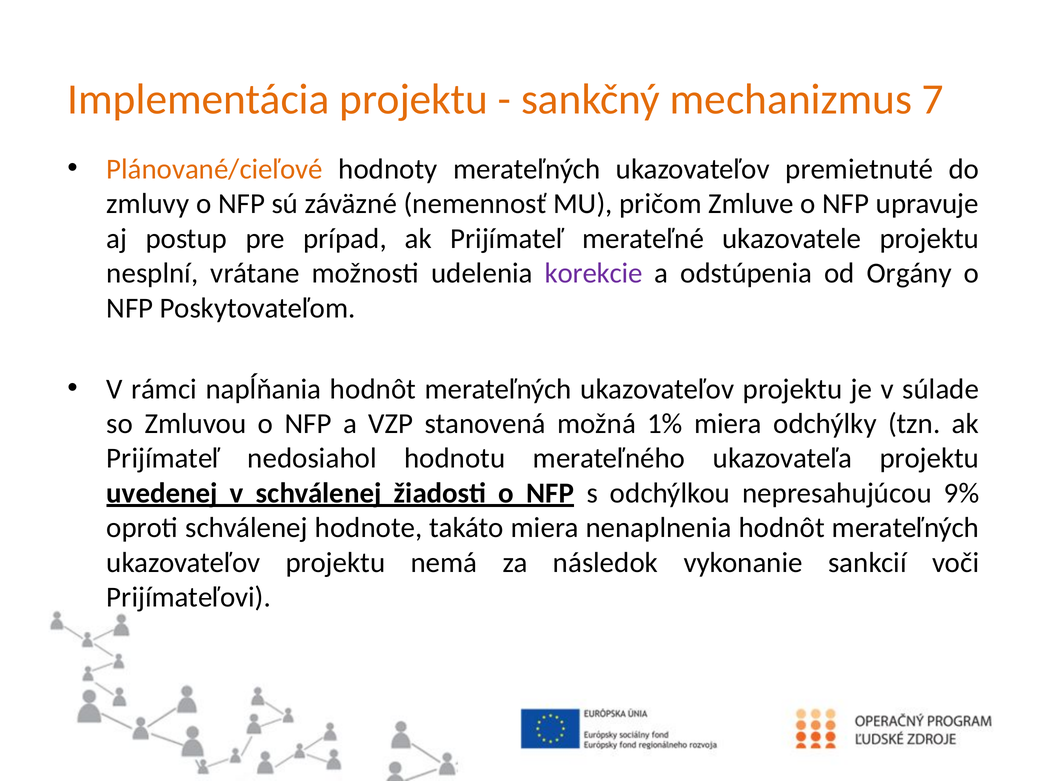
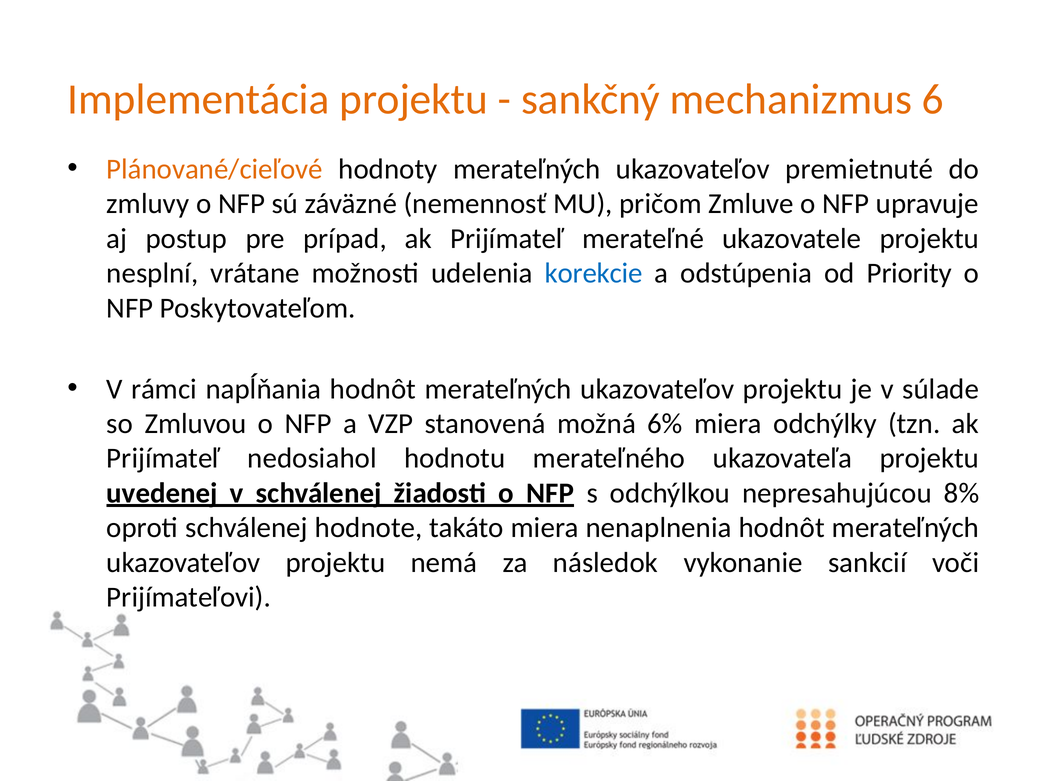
7: 7 -> 6
korekcie colour: purple -> blue
Orgány: Orgány -> Priority
1%: 1% -> 6%
9%: 9% -> 8%
